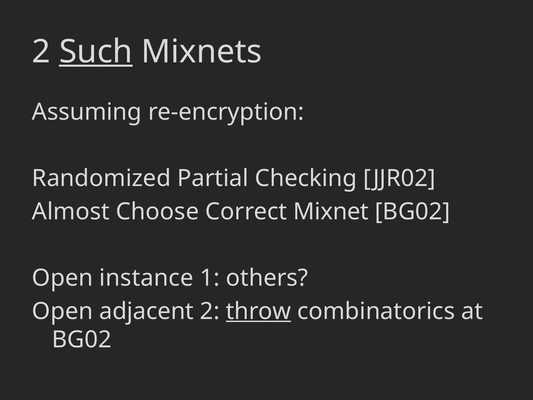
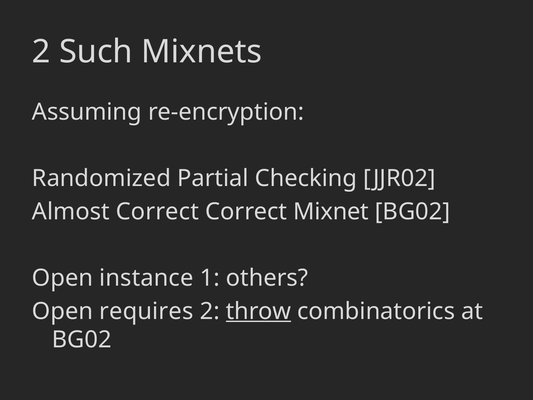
Such underline: present -> none
Almost Choose: Choose -> Correct
adjacent: adjacent -> requires
